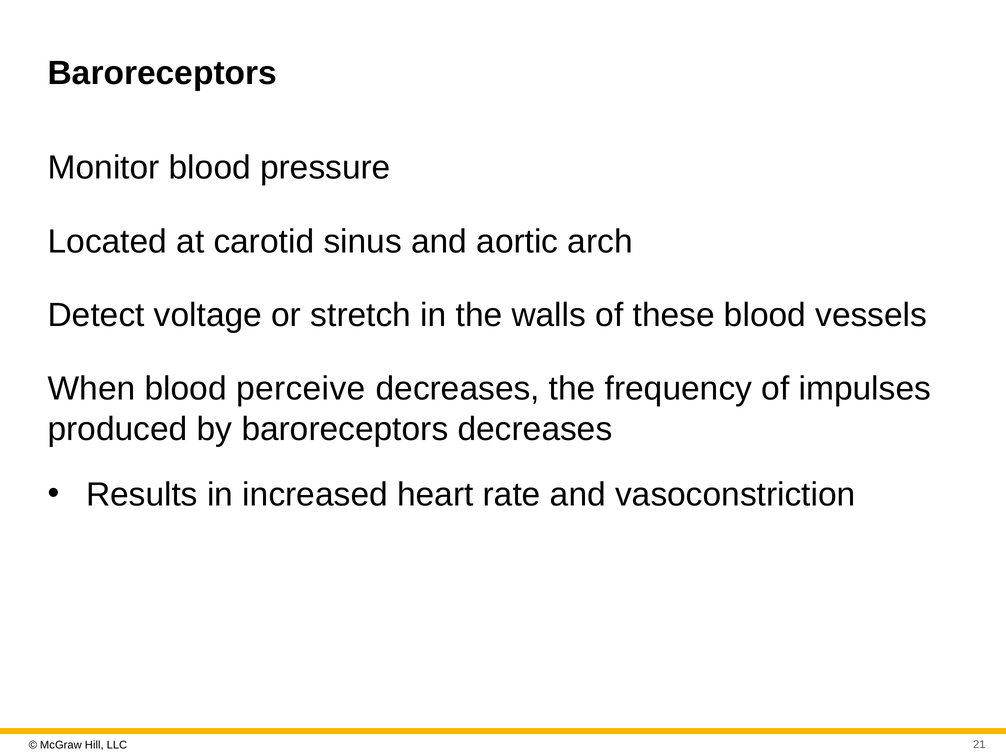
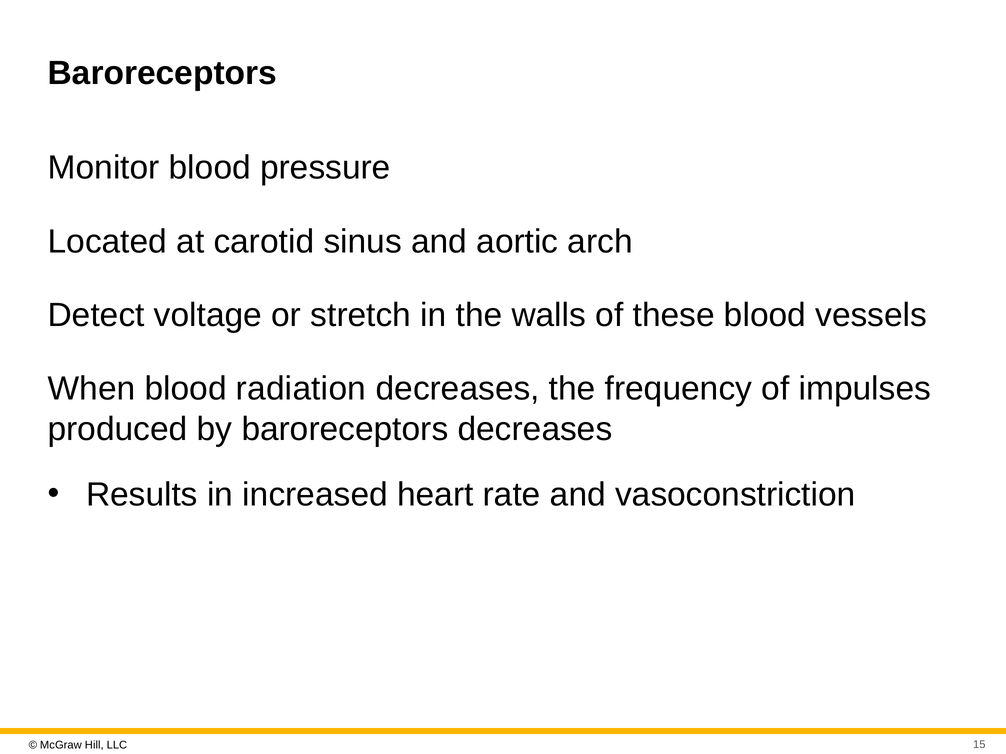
perceive: perceive -> radiation
21: 21 -> 15
